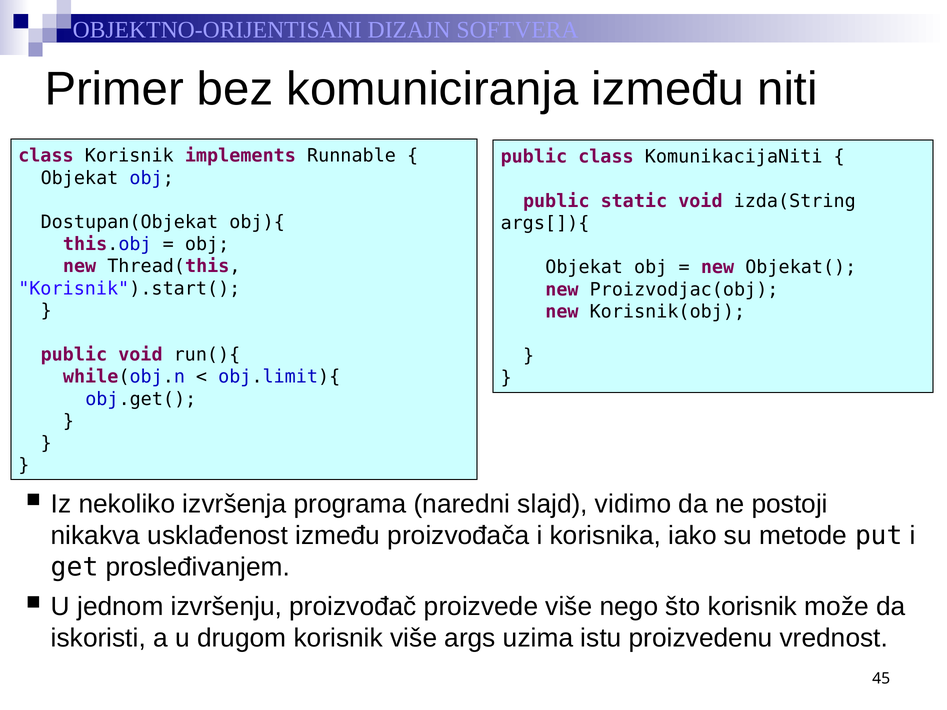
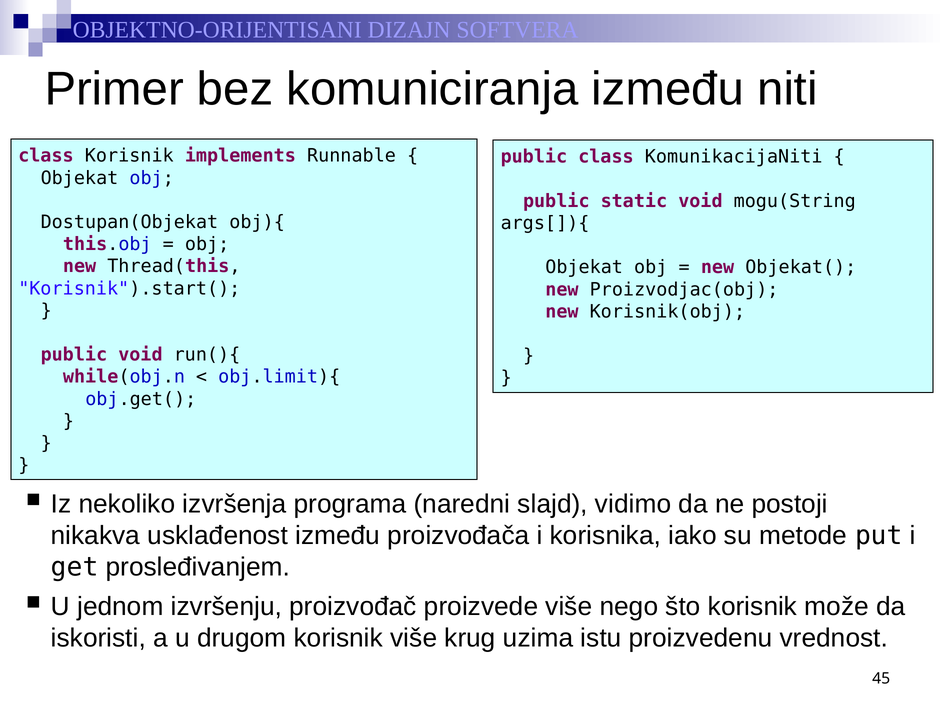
izda(String: izda(String -> mogu(String
args: args -> krug
